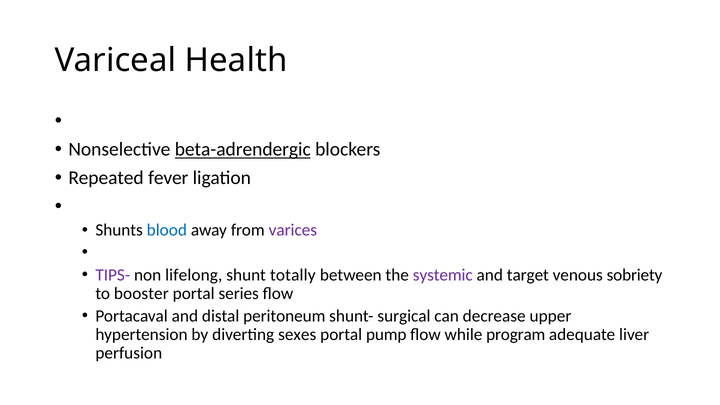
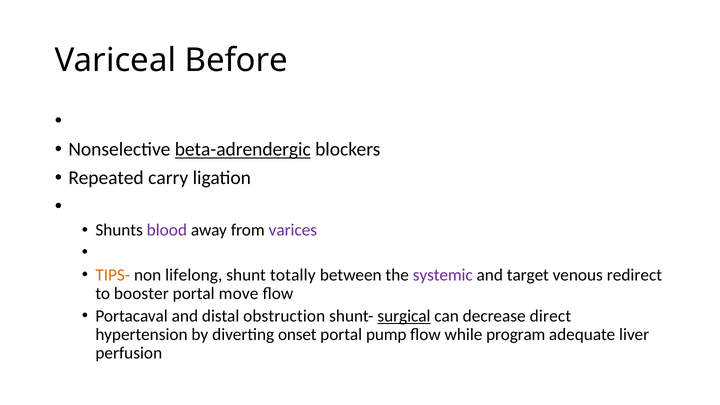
Health: Health -> Before
fever: fever -> carry
blood colour: blue -> purple
TIPS- colour: purple -> orange
sobriety: sobriety -> redirect
series: series -> move
peritoneum: peritoneum -> obstruction
surgical underline: none -> present
upper: upper -> direct
sexes: sexes -> onset
